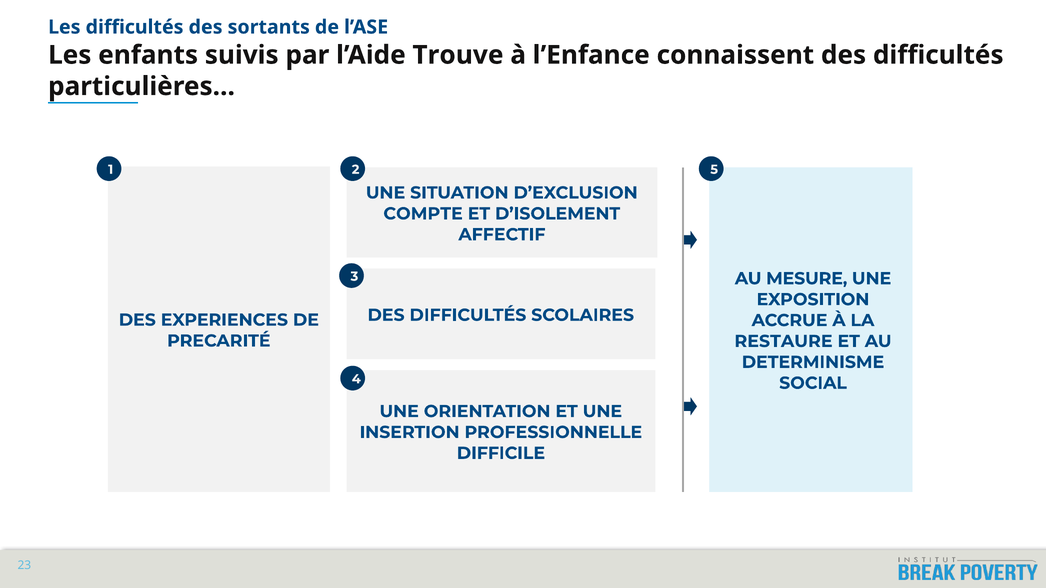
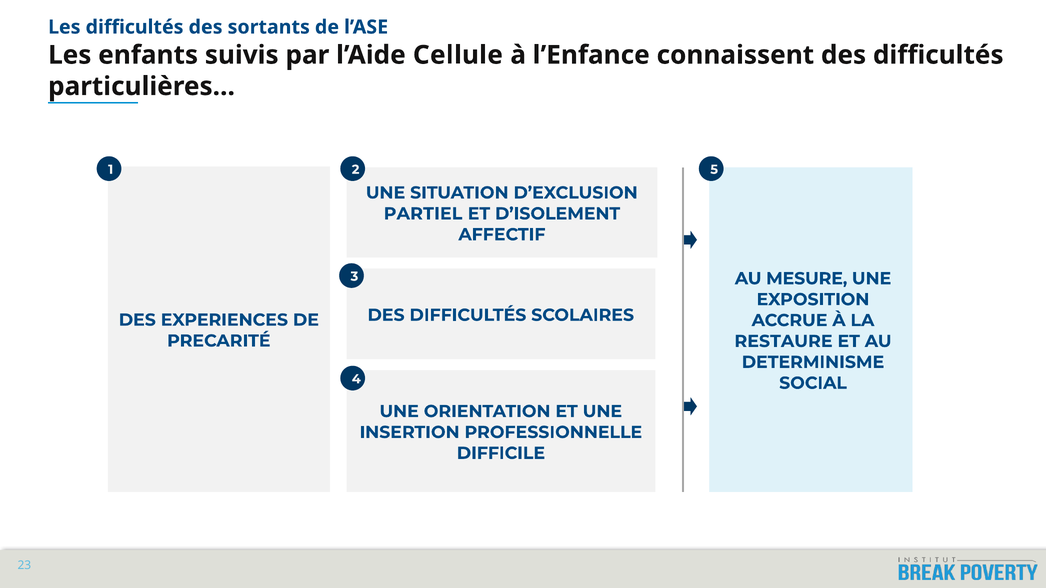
Trouve: Trouve -> Cellule
COMPTE: COMPTE -> PARTIEL
